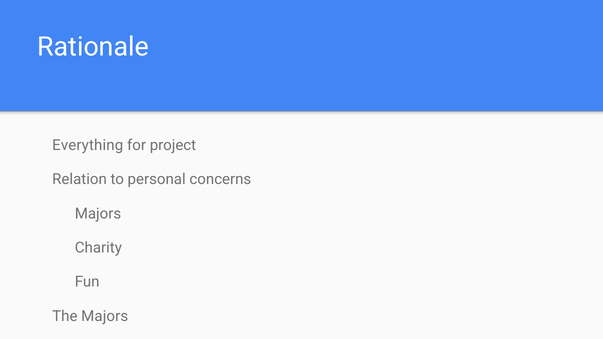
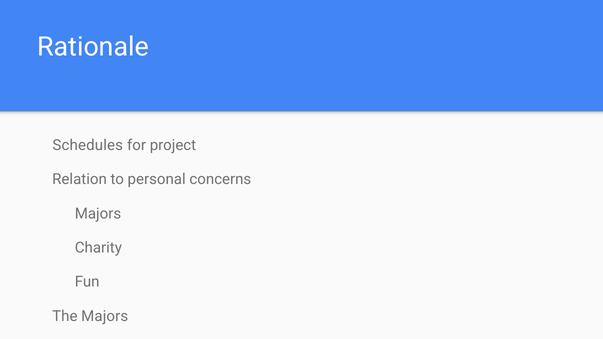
Everything: Everything -> Schedules
